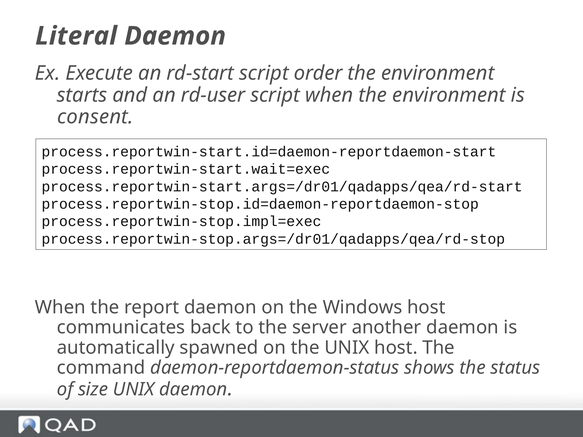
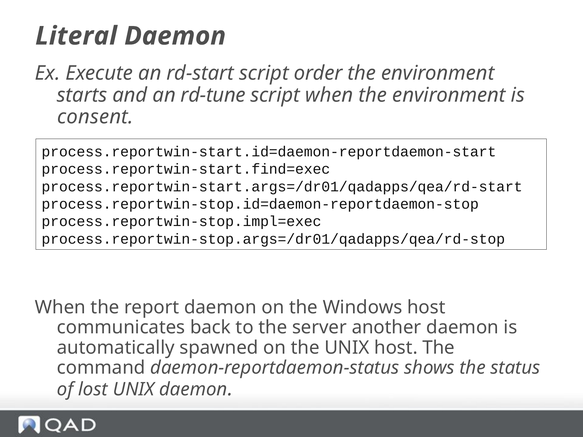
rd-user: rd-user -> rd-tune
process.reportwin-start.wait=exec: process.reportwin-start.wait=exec -> process.reportwin-start.find=exec
size: size -> lost
